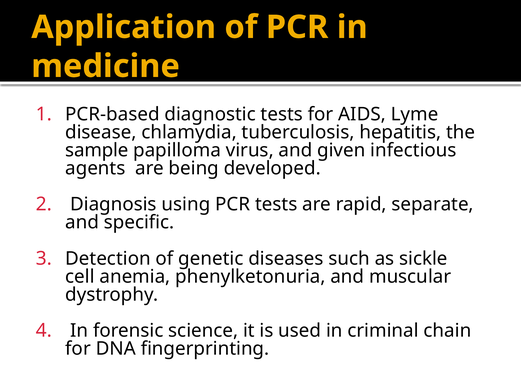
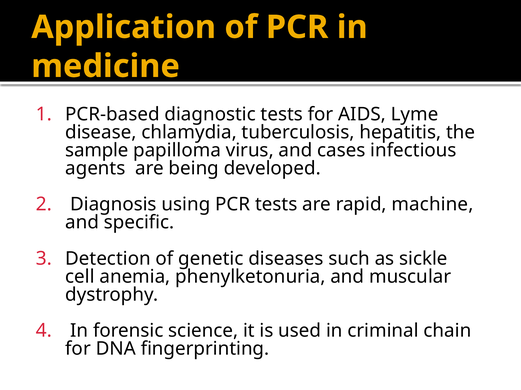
given: given -> cases
separate: separate -> machine
